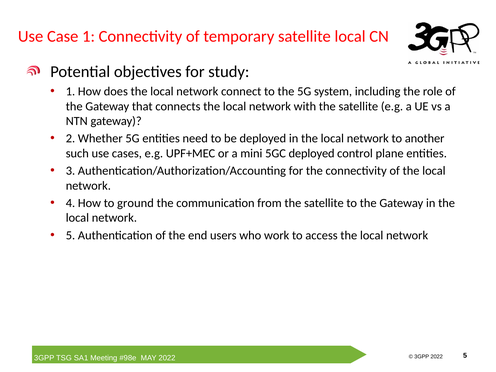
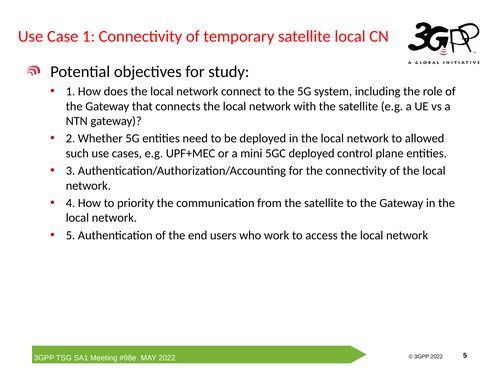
another: another -> allowed
ground: ground -> priority
